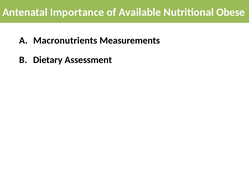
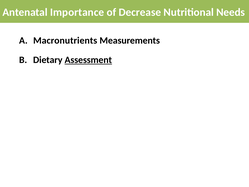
Available: Available -> Decrease
Obese: Obese -> Needs
Assessment underline: none -> present
